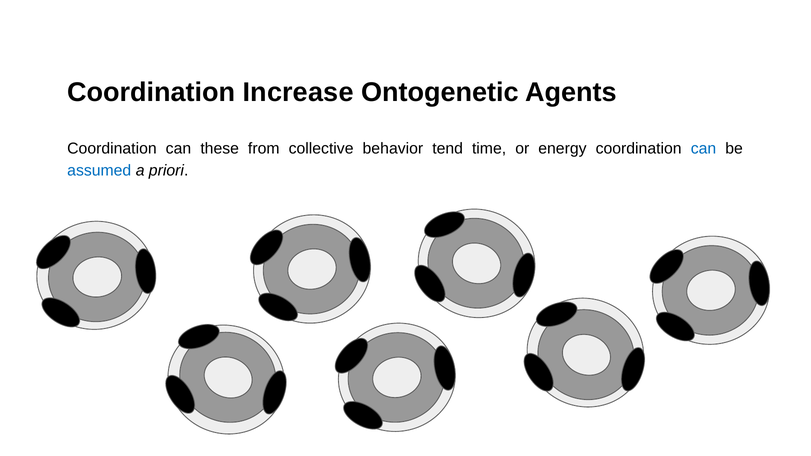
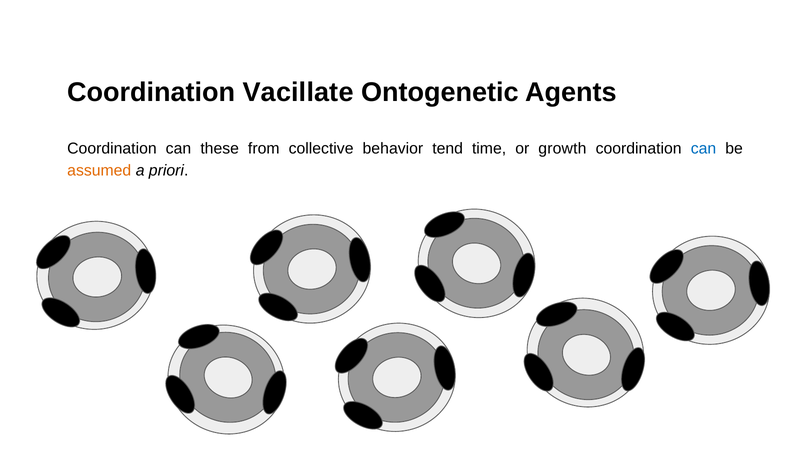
Increase: Increase -> Vacillate
energy: energy -> growth
assumed colour: blue -> orange
